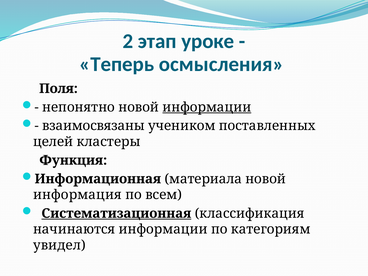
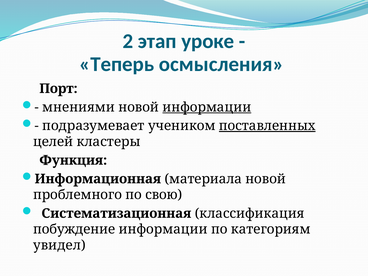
Поля: Поля -> Порт
непонятно: непонятно -> мнениями
взаимосвязаны: взаимосвязаны -> подразумевает
поставленных underline: none -> present
информация: информация -> проблемного
всем: всем -> свою
Систематизационная underline: present -> none
начинаются: начинаются -> побуждение
